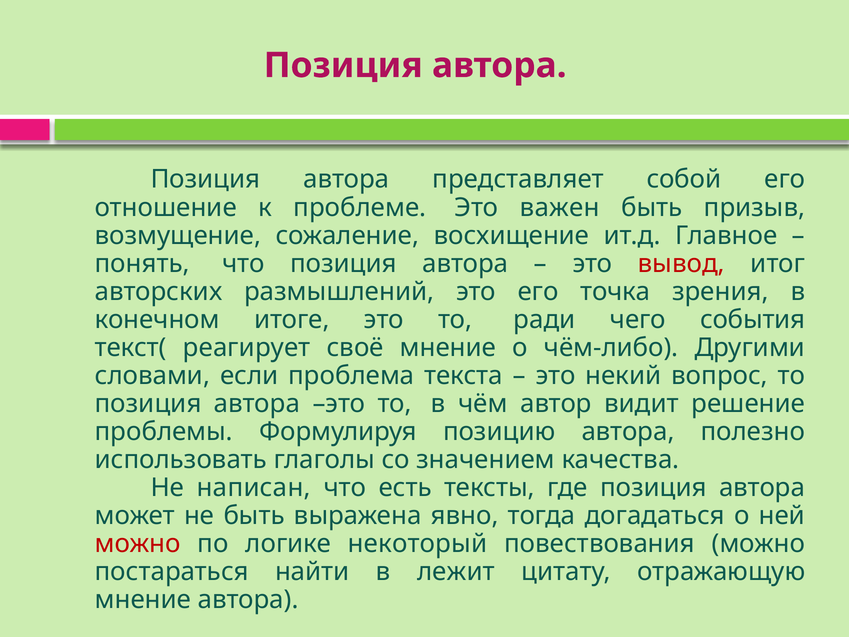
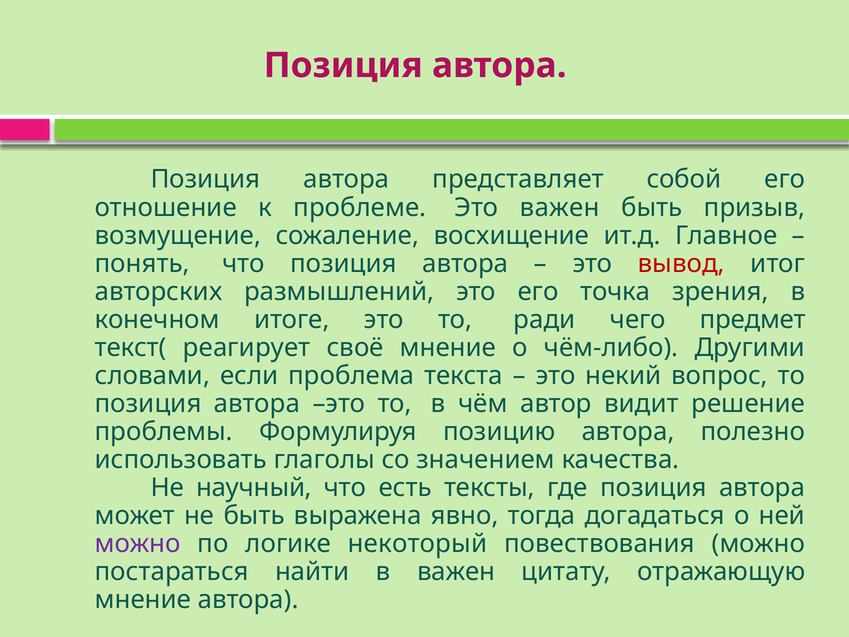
события: события -> предмет
написан: написан -> научный
можно at (138, 543) colour: red -> purple
в лежит: лежит -> важен
